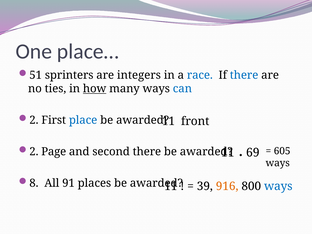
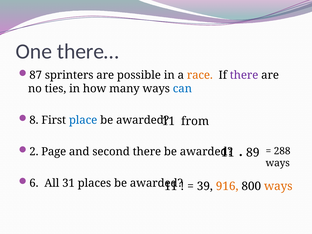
place…: place… -> there…
51: 51 -> 87
integers: integers -> possible
race colour: blue -> orange
there at (244, 75) colour: blue -> purple
how underline: present -> none
2 at (34, 120): 2 -> 8
front: front -> from
69: 69 -> 89
605: 605 -> 288
8: 8 -> 6
91: 91 -> 31
ways at (278, 186) colour: blue -> orange
